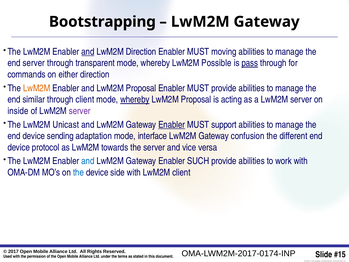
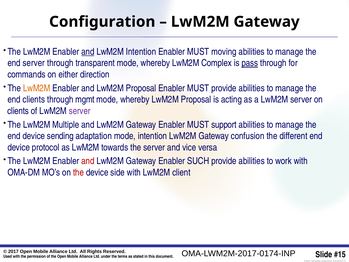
Bootstrapping: Bootstrapping -> Configuration
LwM2M Direction: Direction -> Intention
Possible: Possible -> Complex
end similar: similar -> clients
through client: client -> mgmt
whereby at (135, 99) underline: present -> none
inside at (18, 111): inside -> clients
Unicast: Unicast -> Multiple
Enabler at (172, 125) underline: present -> none
mode interface: interface -> intention
and at (88, 161) colour: blue -> red
the at (78, 172) colour: blue -> red
